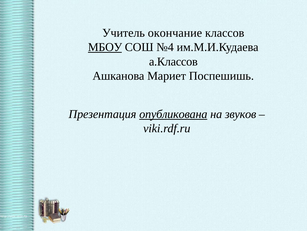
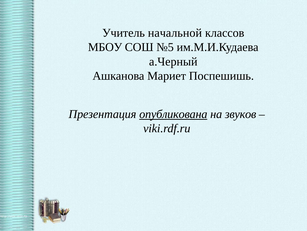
окончание: окончание -> начальной
МБОУ underline: present -> none
№4: №4 -> №5
а.Классов: а.Классов -> а.Черный
